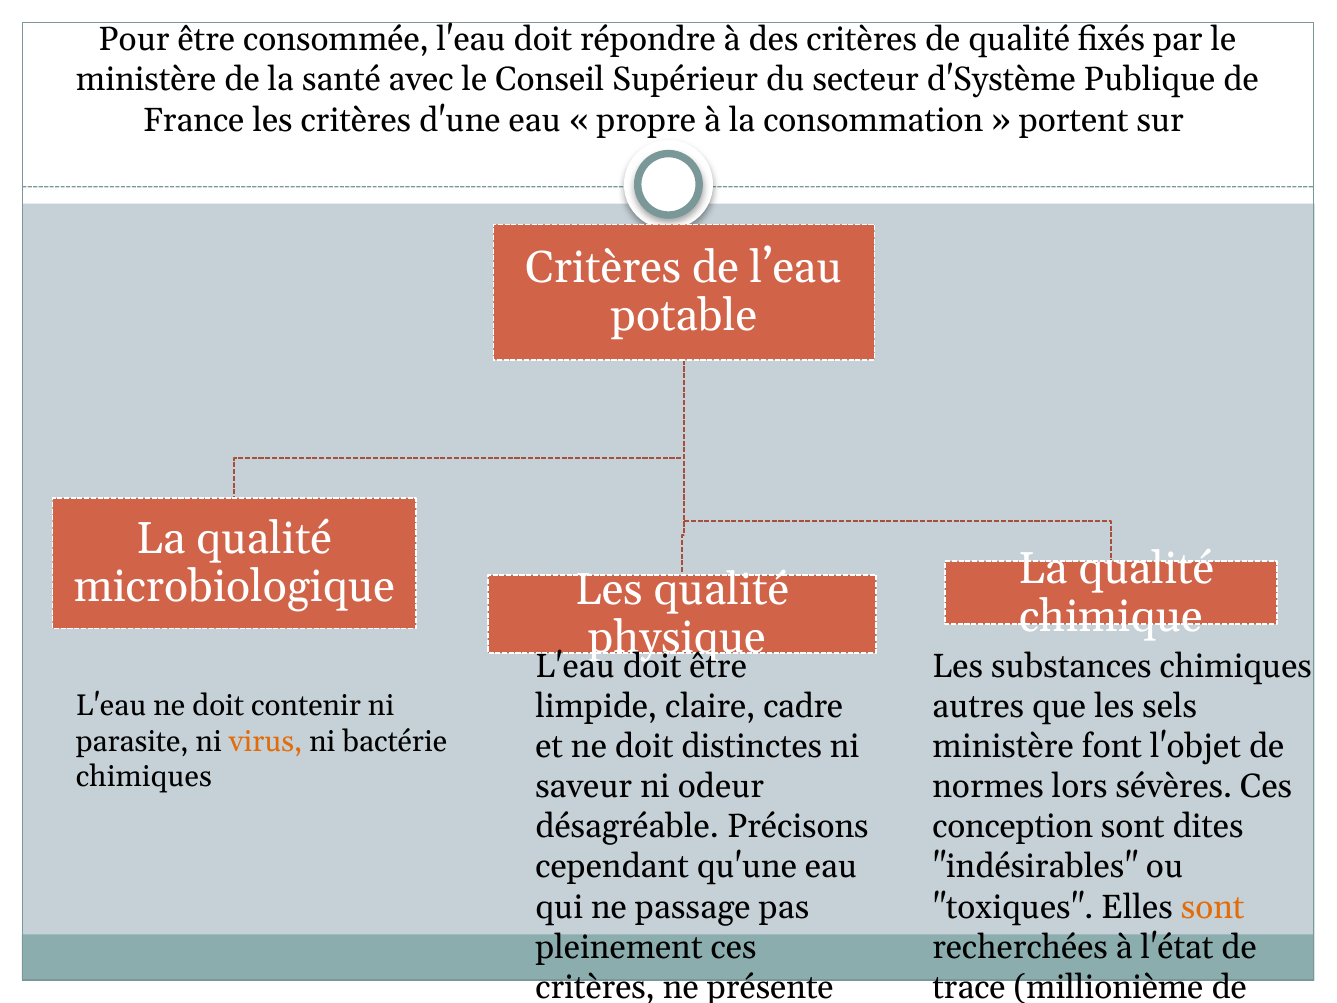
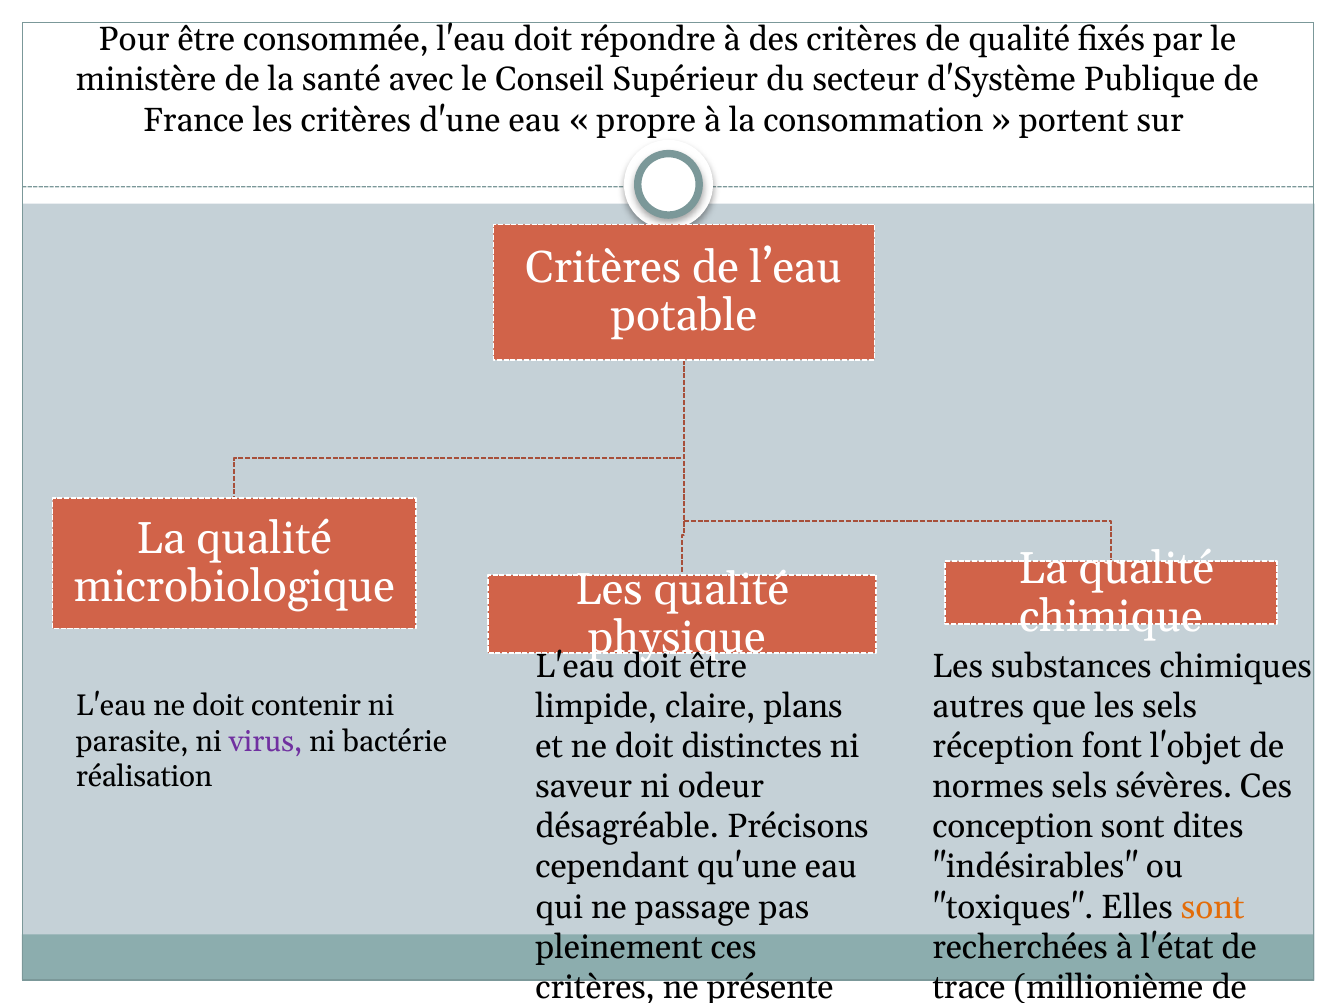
cadre: cadre -> plans
virus colour: orange -> purple
ministère at (1003, 746): ministère -> réception
chimiques at (144, 777): chimiques -> réalisation
normes lors: lors -> sels
